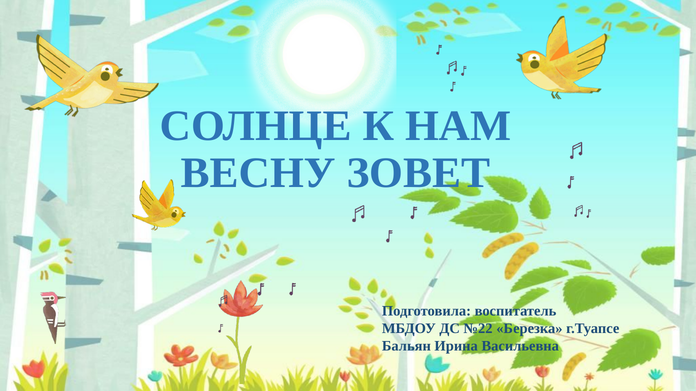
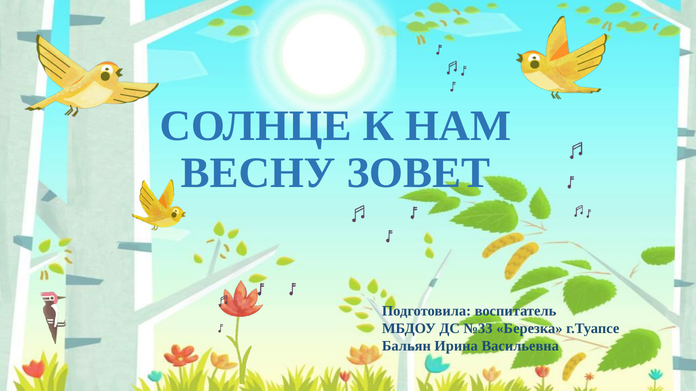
№22: №22 -> №33
